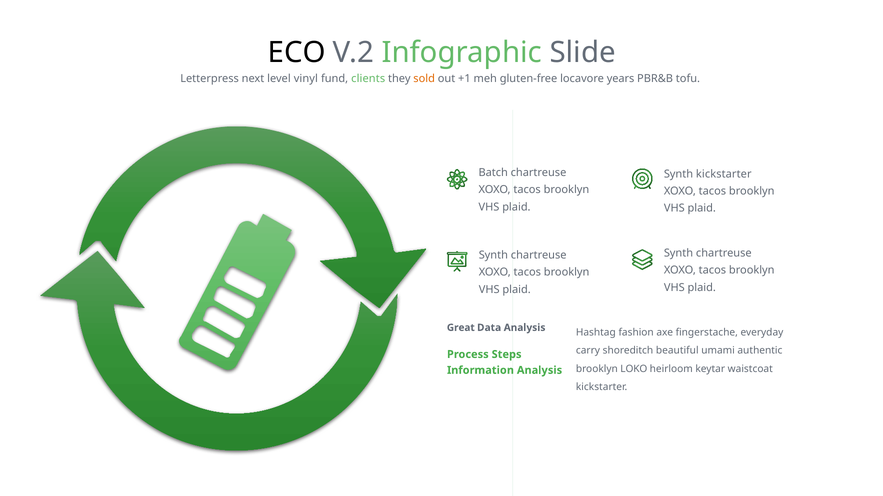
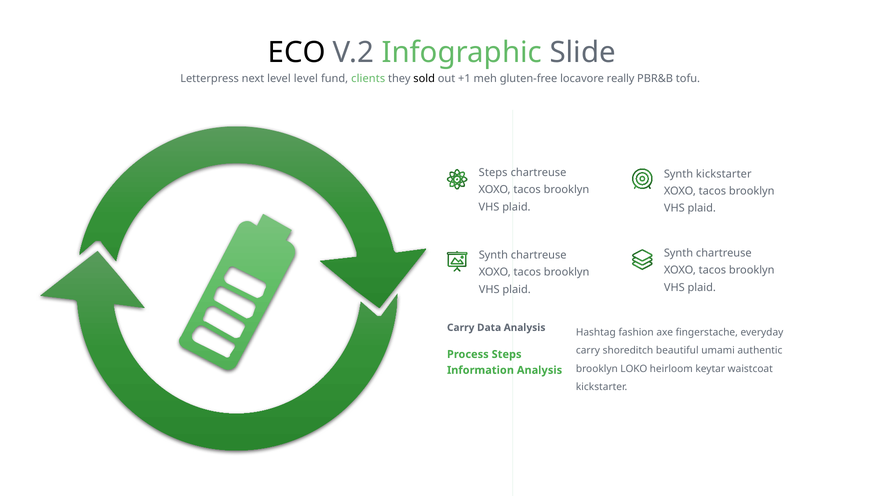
level vinyl: vinyl -> level
sold colour: orange -> black
years: years -> really
Batch at (493, 173): Batch -> Steps
Great at (461, 328): Great -> Carry
